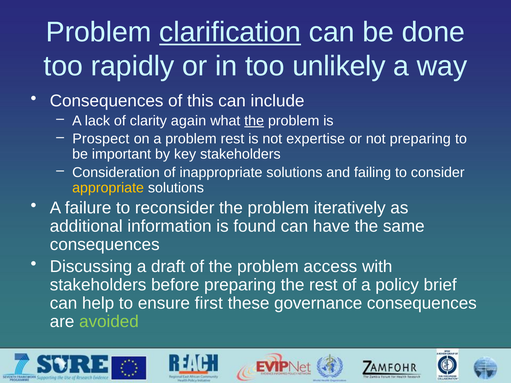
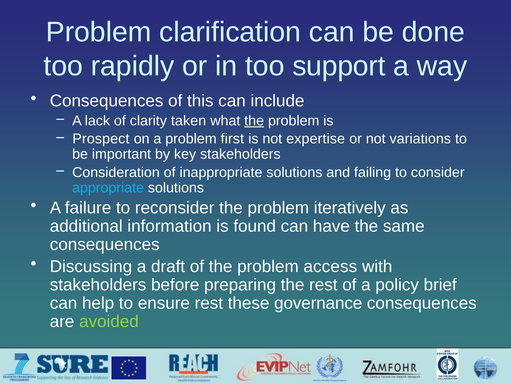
clarification underline: present -> none
unlikely: unlikely -> support
again: again -> taken
problem rest: rest -> first
not preparing: preparing -> variations
appropriate colour: yellow -> light blue
ensure first: first -> rest
